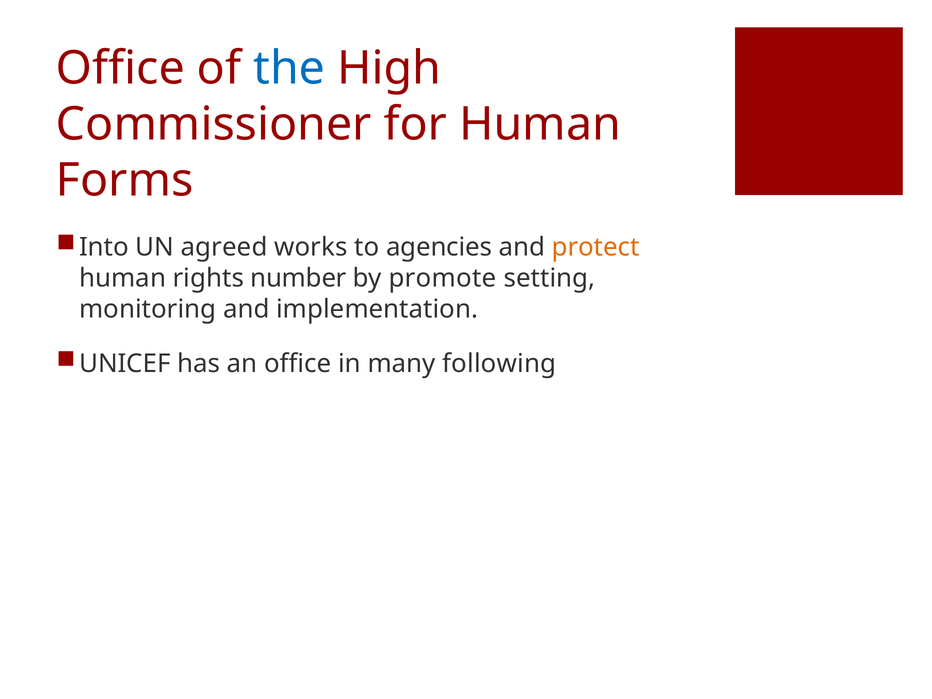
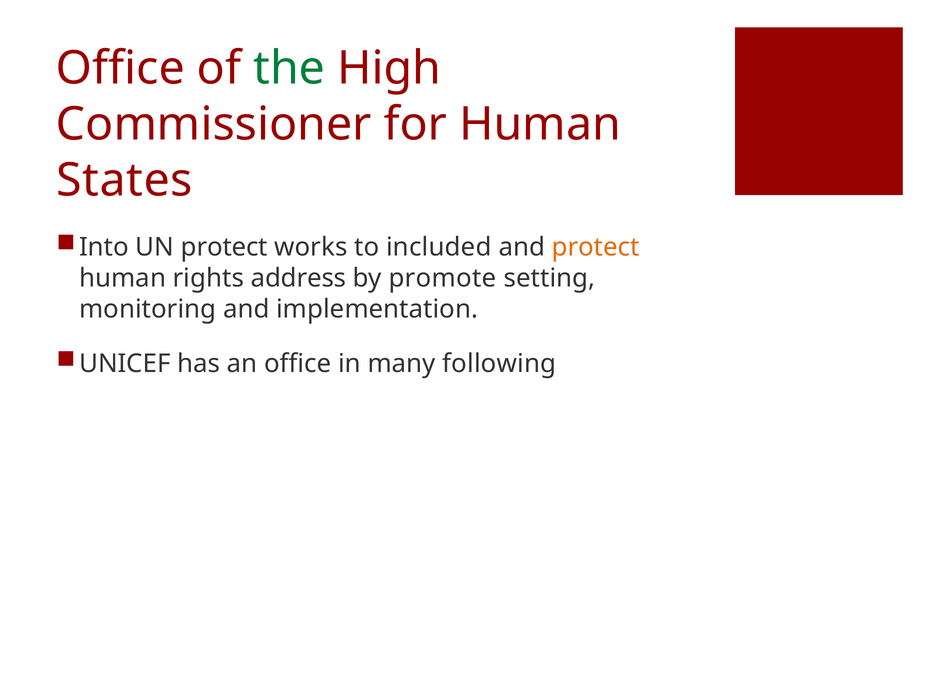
the colour: blue -> green
Forms: Forms -> States
UN agreed: agreed -> protect
agencies: agencies -> included
number: number -> address
